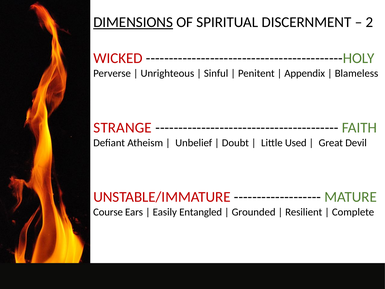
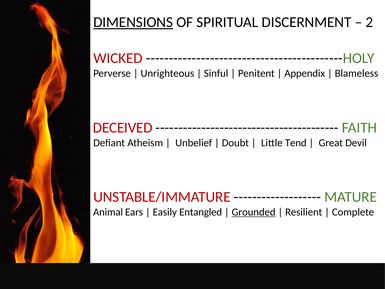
STRANGE: STRANGE -> DECEIVED
Used: Used -> Tend
Course: Course -> Animal
Grounded underline: none -> present
